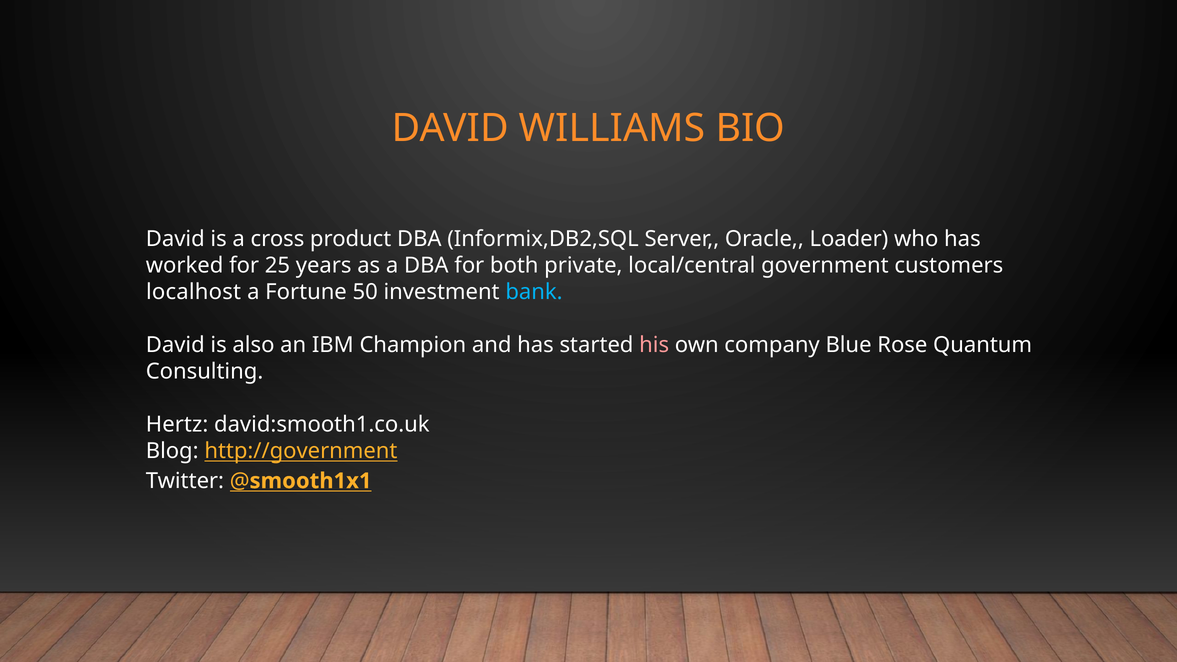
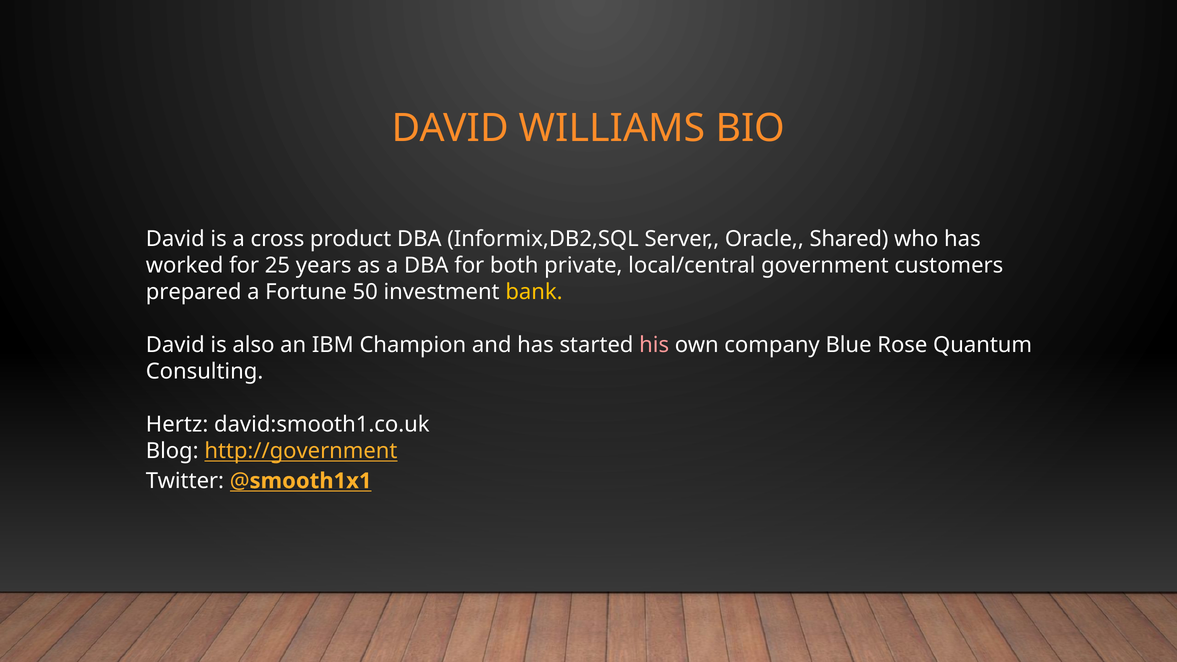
Loader: Loader -> Shared
localhost: localhost -> prepared
bank colour: light blue -> yellow
